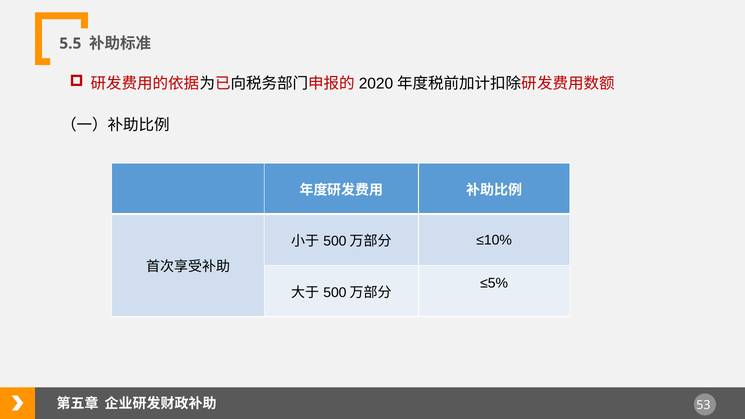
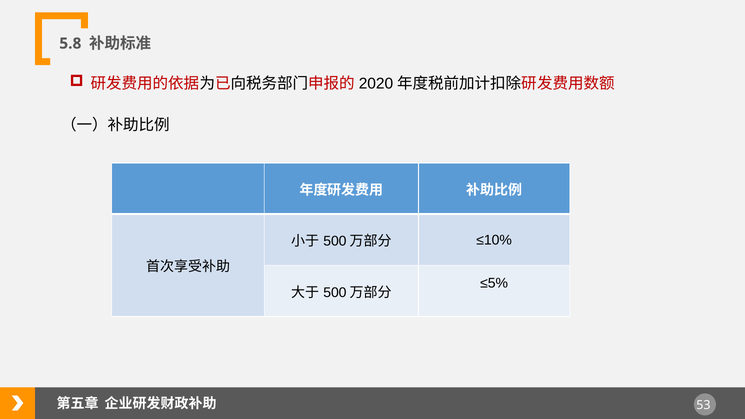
5.5: 5.5 -> 5.8
